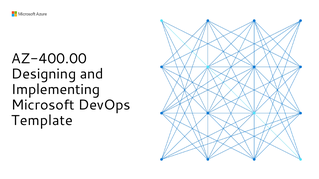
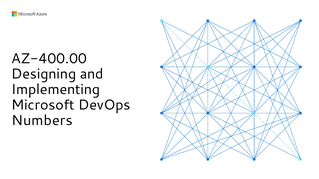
Template: Template -> Numbers
